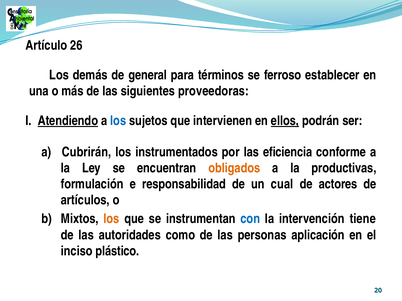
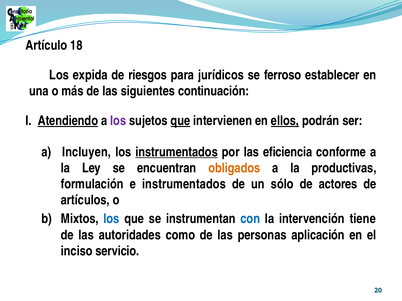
26: 26 -> 18
demás: demás -> expida
general: general -> riesgos
términos: términos -> jurídicos
proveedoras: proveedoras -> continuación
los at (118, 121) colour: blue -> purple
que at (180, 121) underline: none -> present
Cubrirán: Cubrirán -> Incluyen
instrumentados at (177, 152) underline: none -> present
e responsabilidad: responsabilidad -> instrumentados
cual: cual -> sólo
los at (111, 219) colour: orange -> blue
plástico: plástico -> servicio
